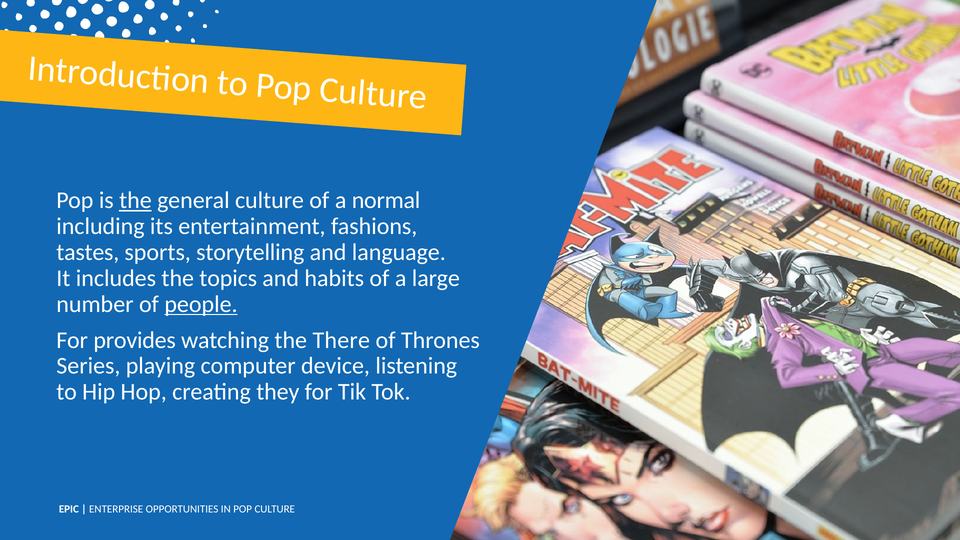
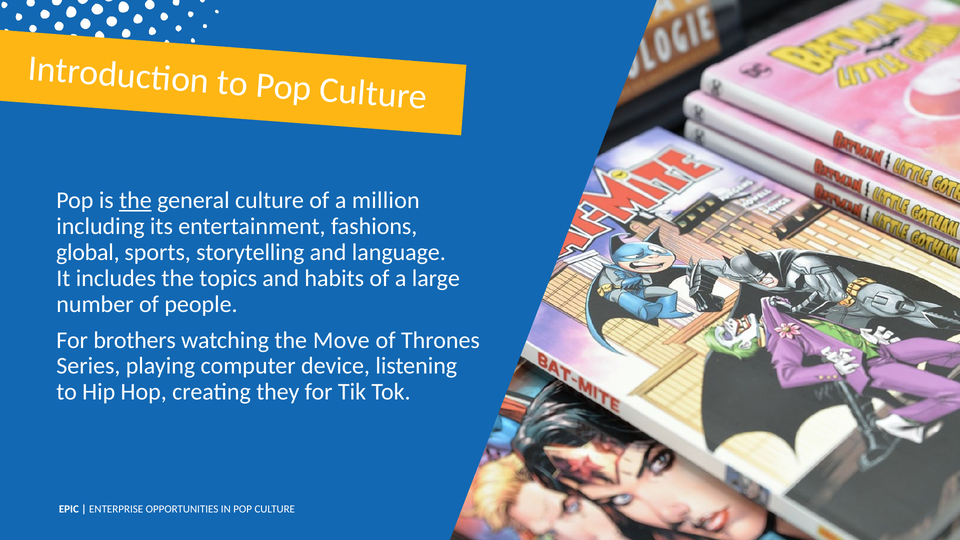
normal: normal -> million
tastes: tastes -> global
people underline: present -> none
provides: provides -> brothers
There: There -> Move
